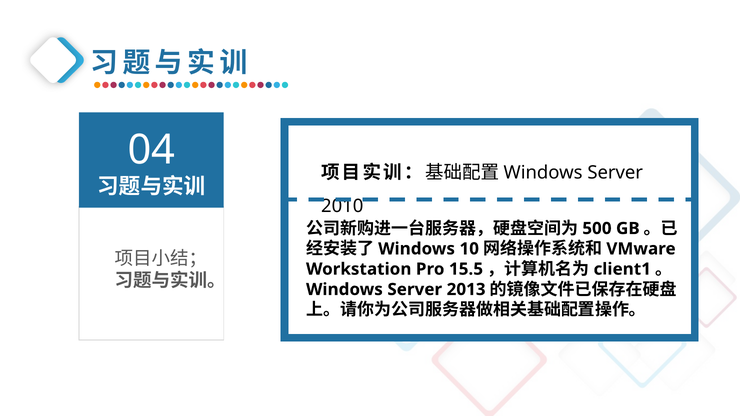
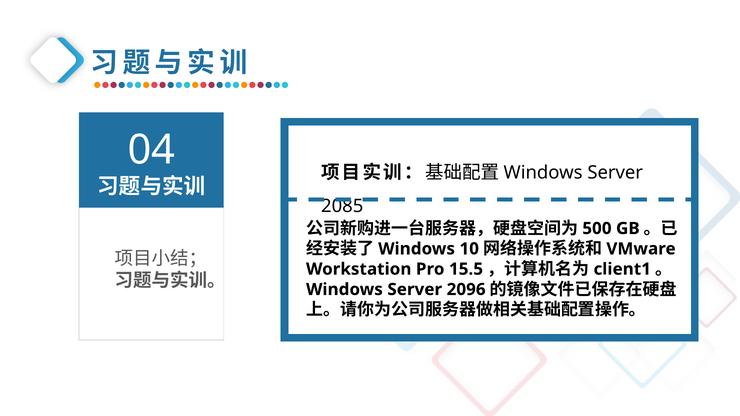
2010: 2010 -> 2085
2013: 2013 -> 2096
